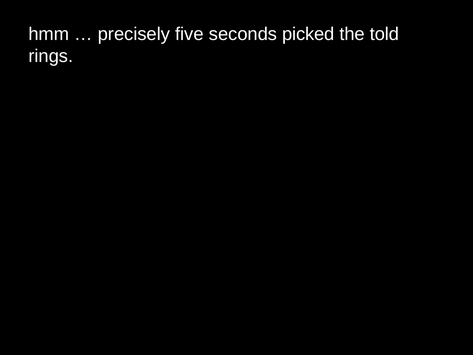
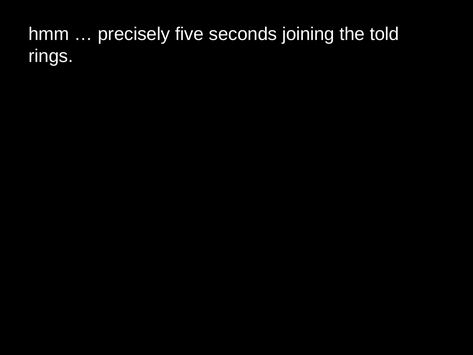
picked: picked -> joining
